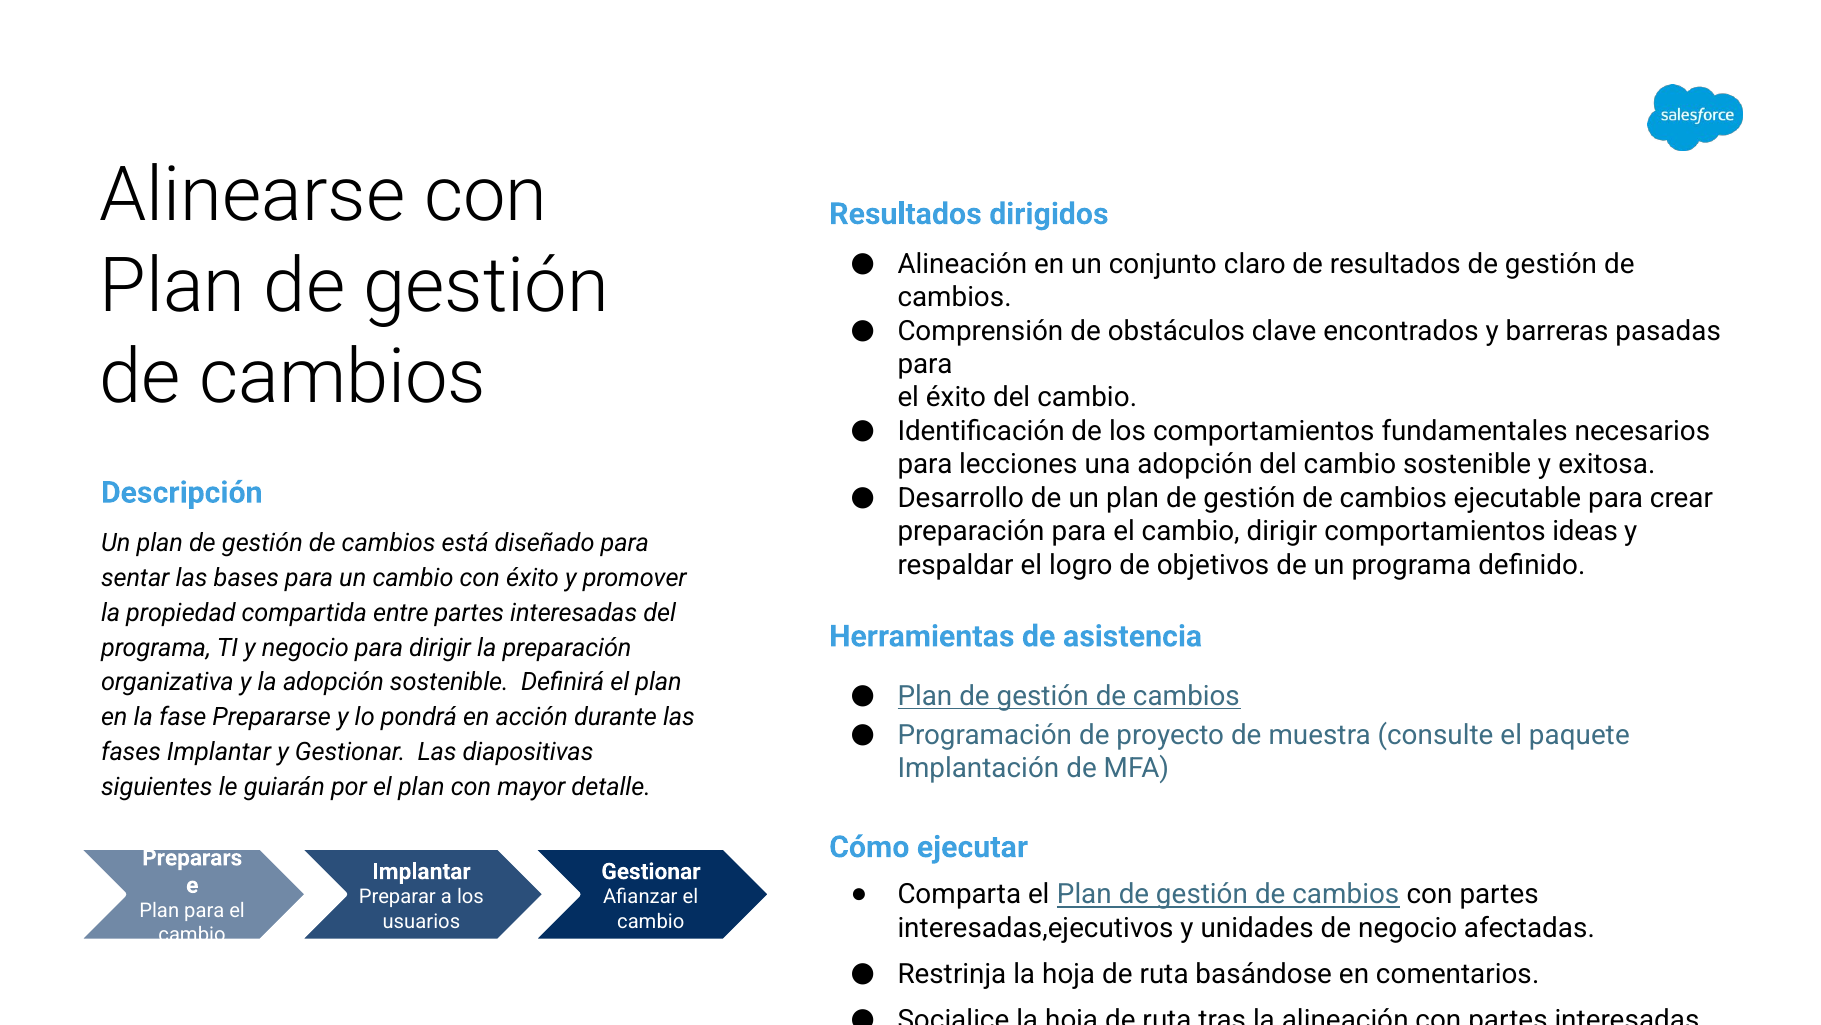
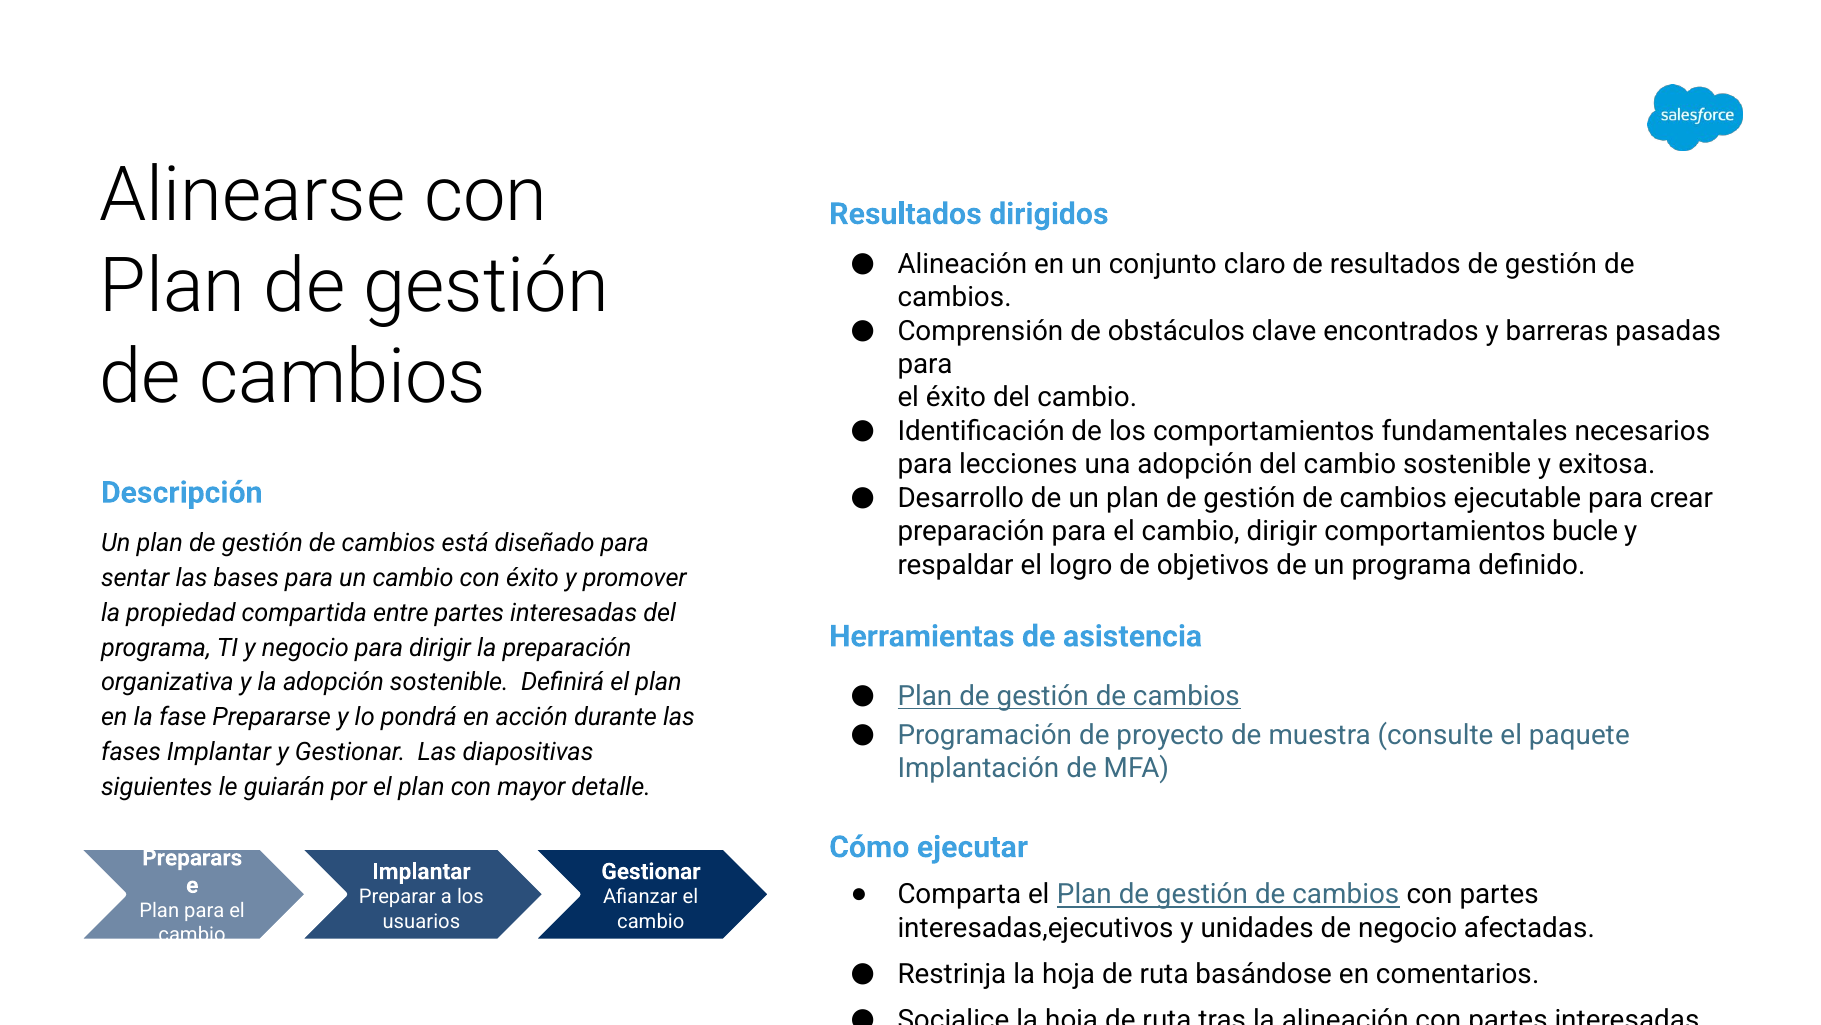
ideas: ideas -> bucle
